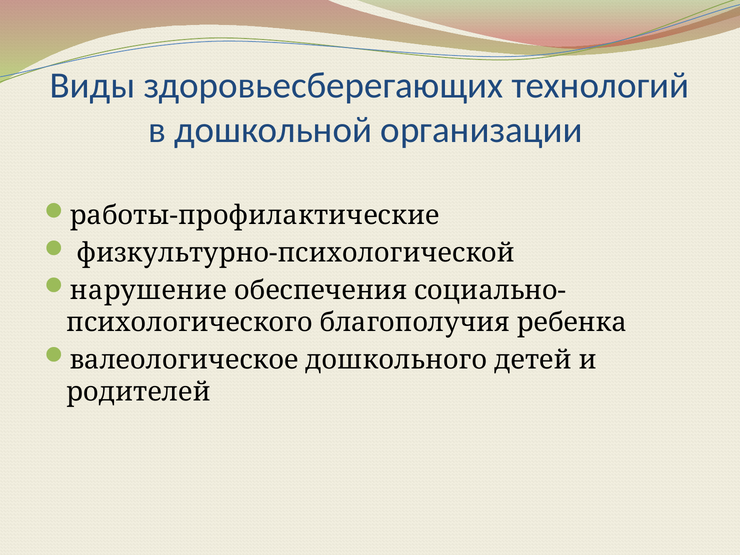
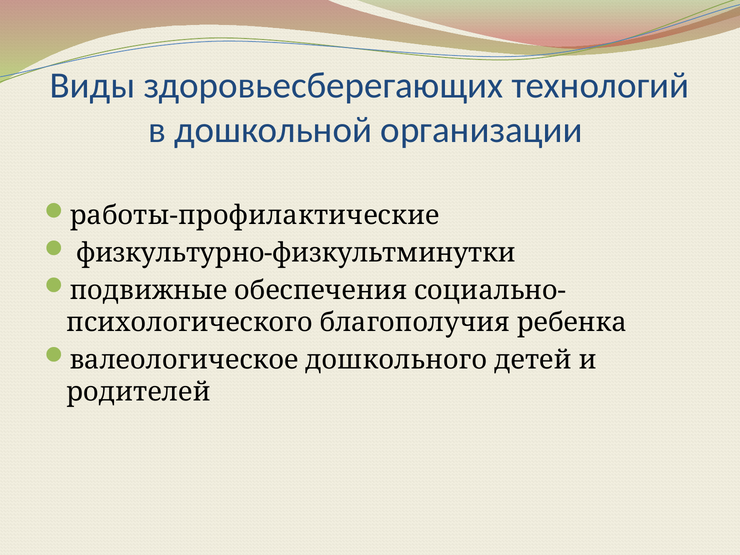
физкультурно-психологической: физкультурно-психологической -> физкультурно-физкультминутки
нарушение: нарушение -> подвижные
